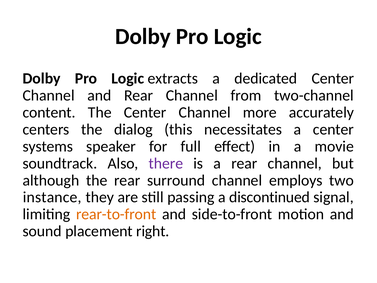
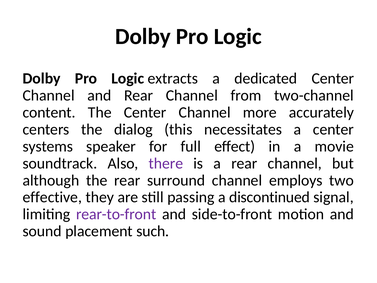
instance: instance -> effective
rear-to-front colour: orange -> purple
right: right -> such
